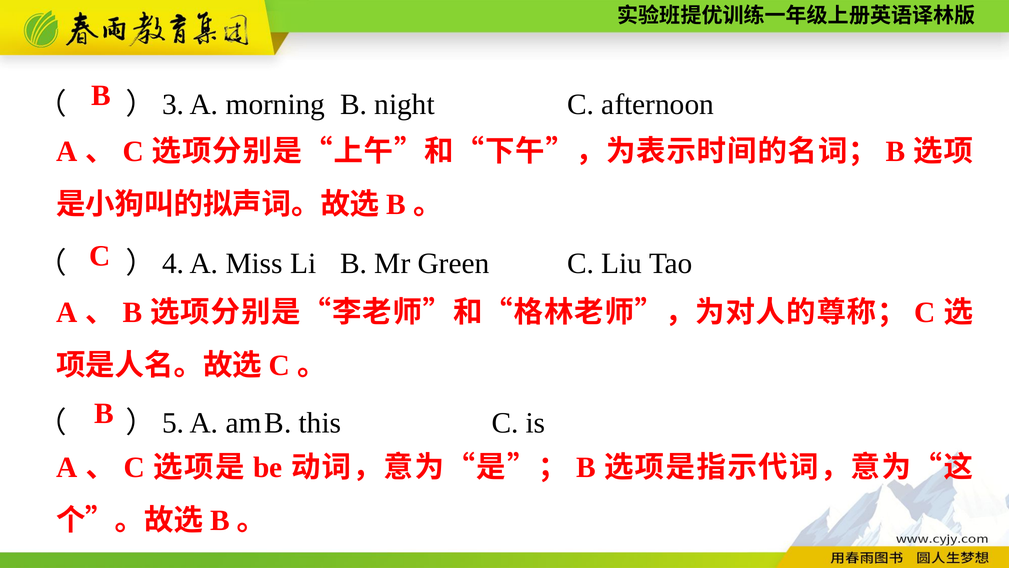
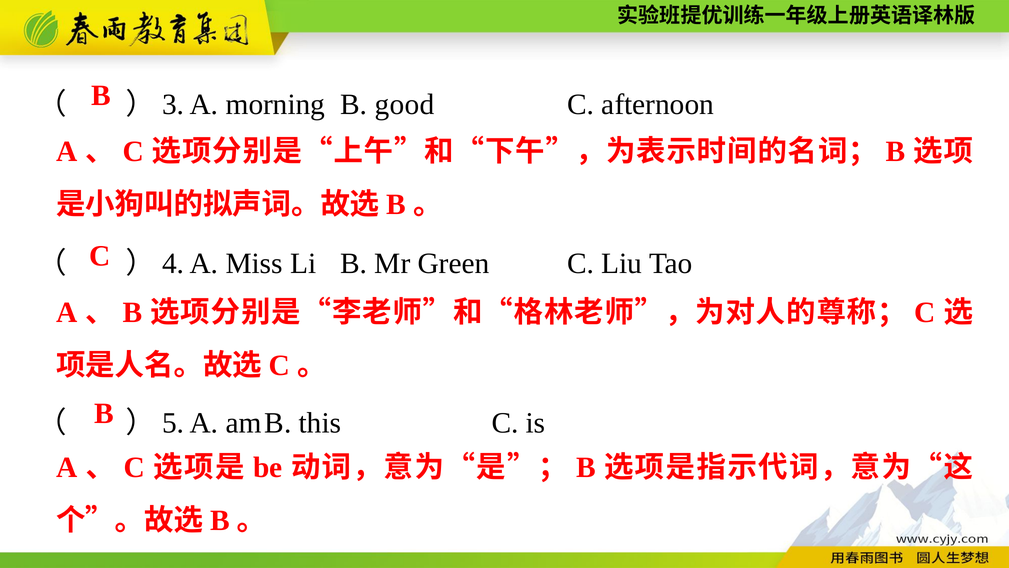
night: night -> good
